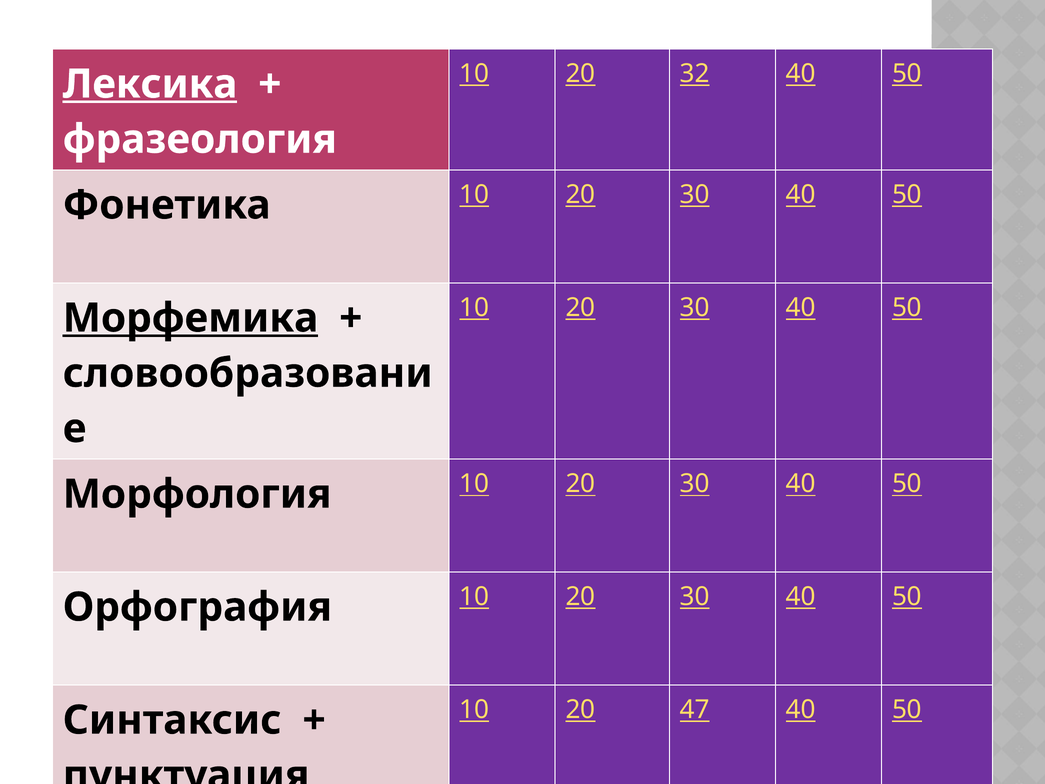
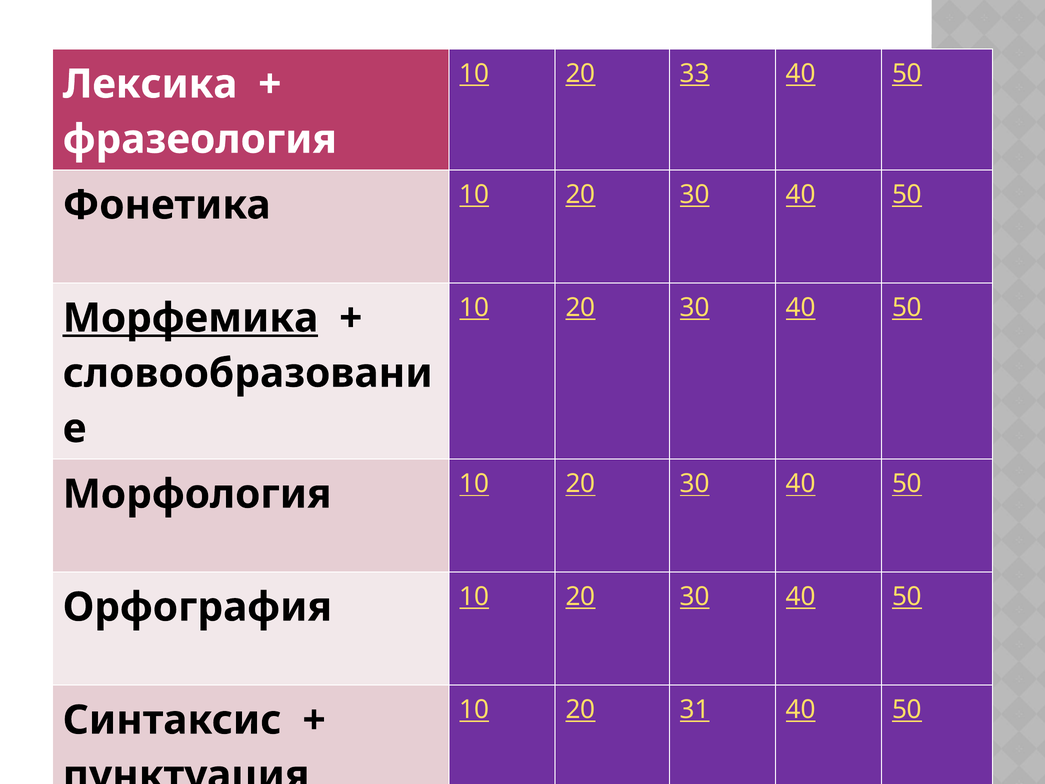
32: 32 -> 33
Лексика underline: present -> none
47: 47 -> 31
